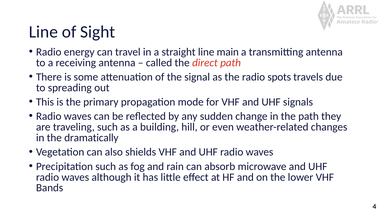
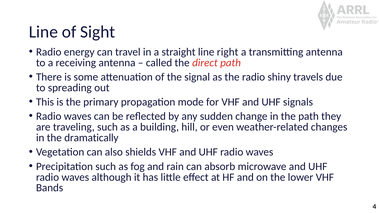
main: main -> right
spots: spots -> shiny
